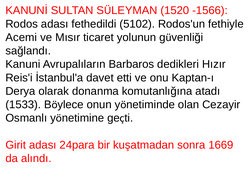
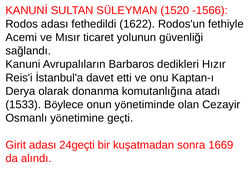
5102: 5102 -> 1622
24para: 24para -> 24geçti
